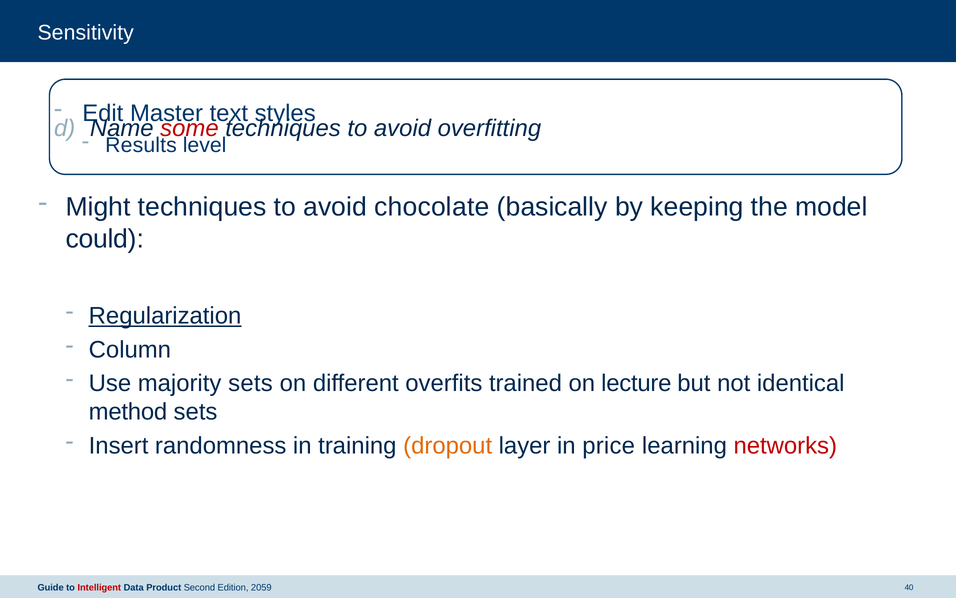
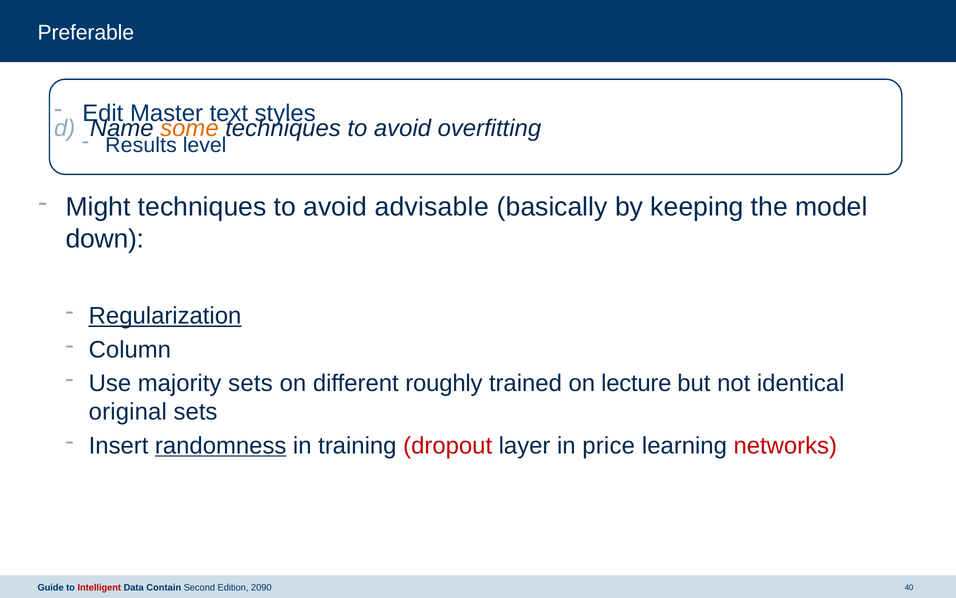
Sensitivity: Sensitivity -> Preferable
some colour: red -> orange
chocolate: chocolate -> advisable
could: could -> down
overfits: overfits -> roughly
method: method -> original
randomness underline: none -> present
dropout colour: orange -> red
Product: Product -> Contain
2059: 2059 -> 2090
